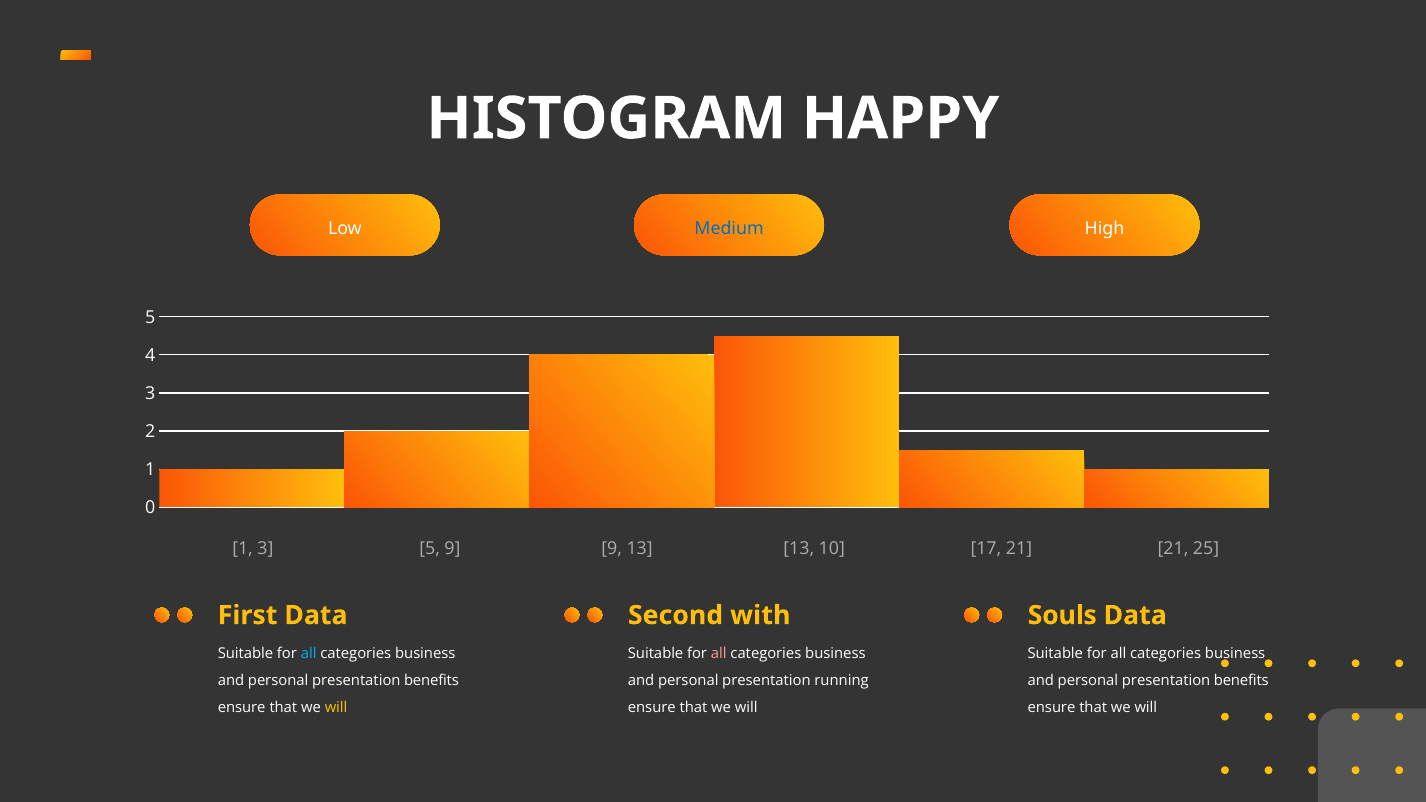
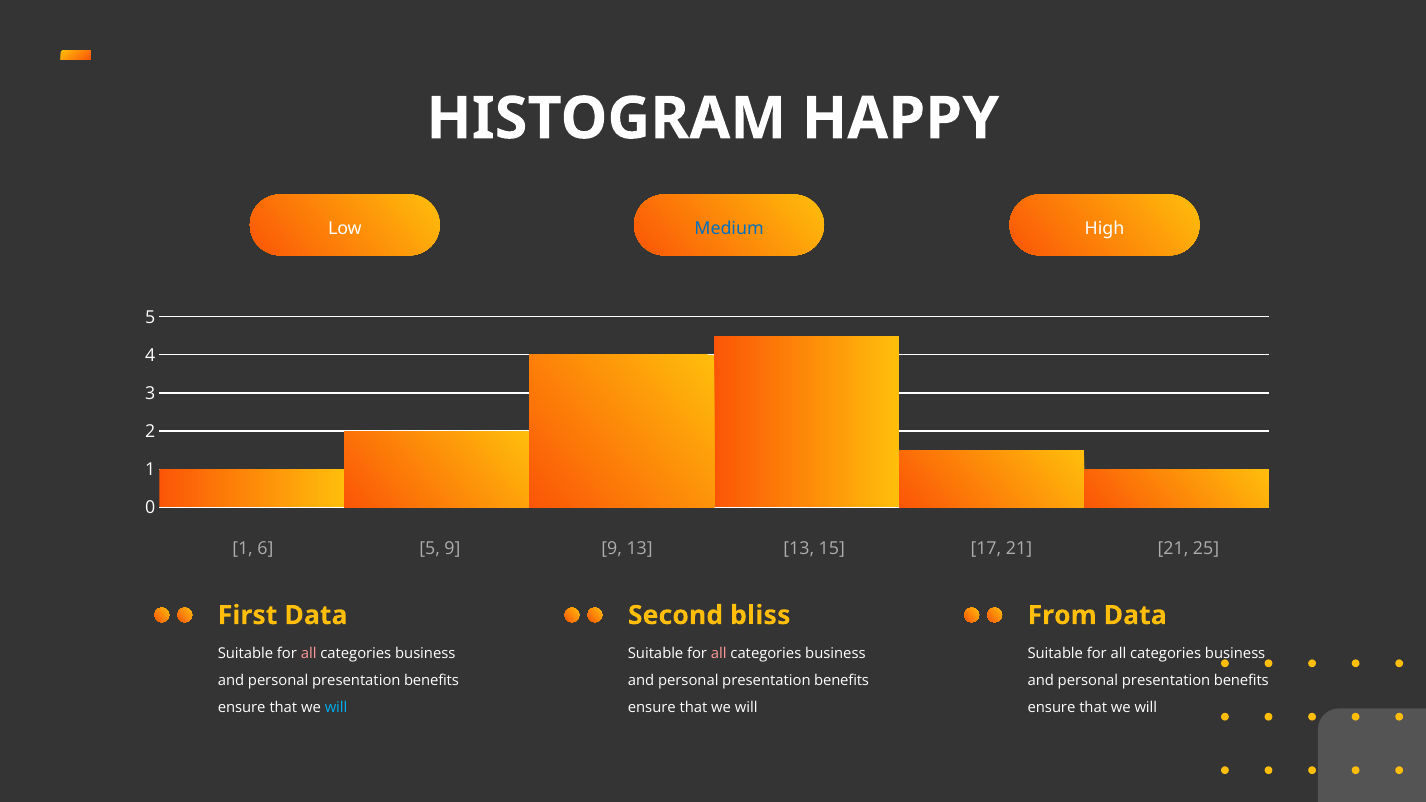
1 3: 3 -> 6
10: 10 -> 15
with: with -> bliss
Souls: Souls -> From
all at (309, 654) colour: light blue -> pink
running at (842, 681): running -> benefits
will at (336, 707) colour: yellow -> light blue
